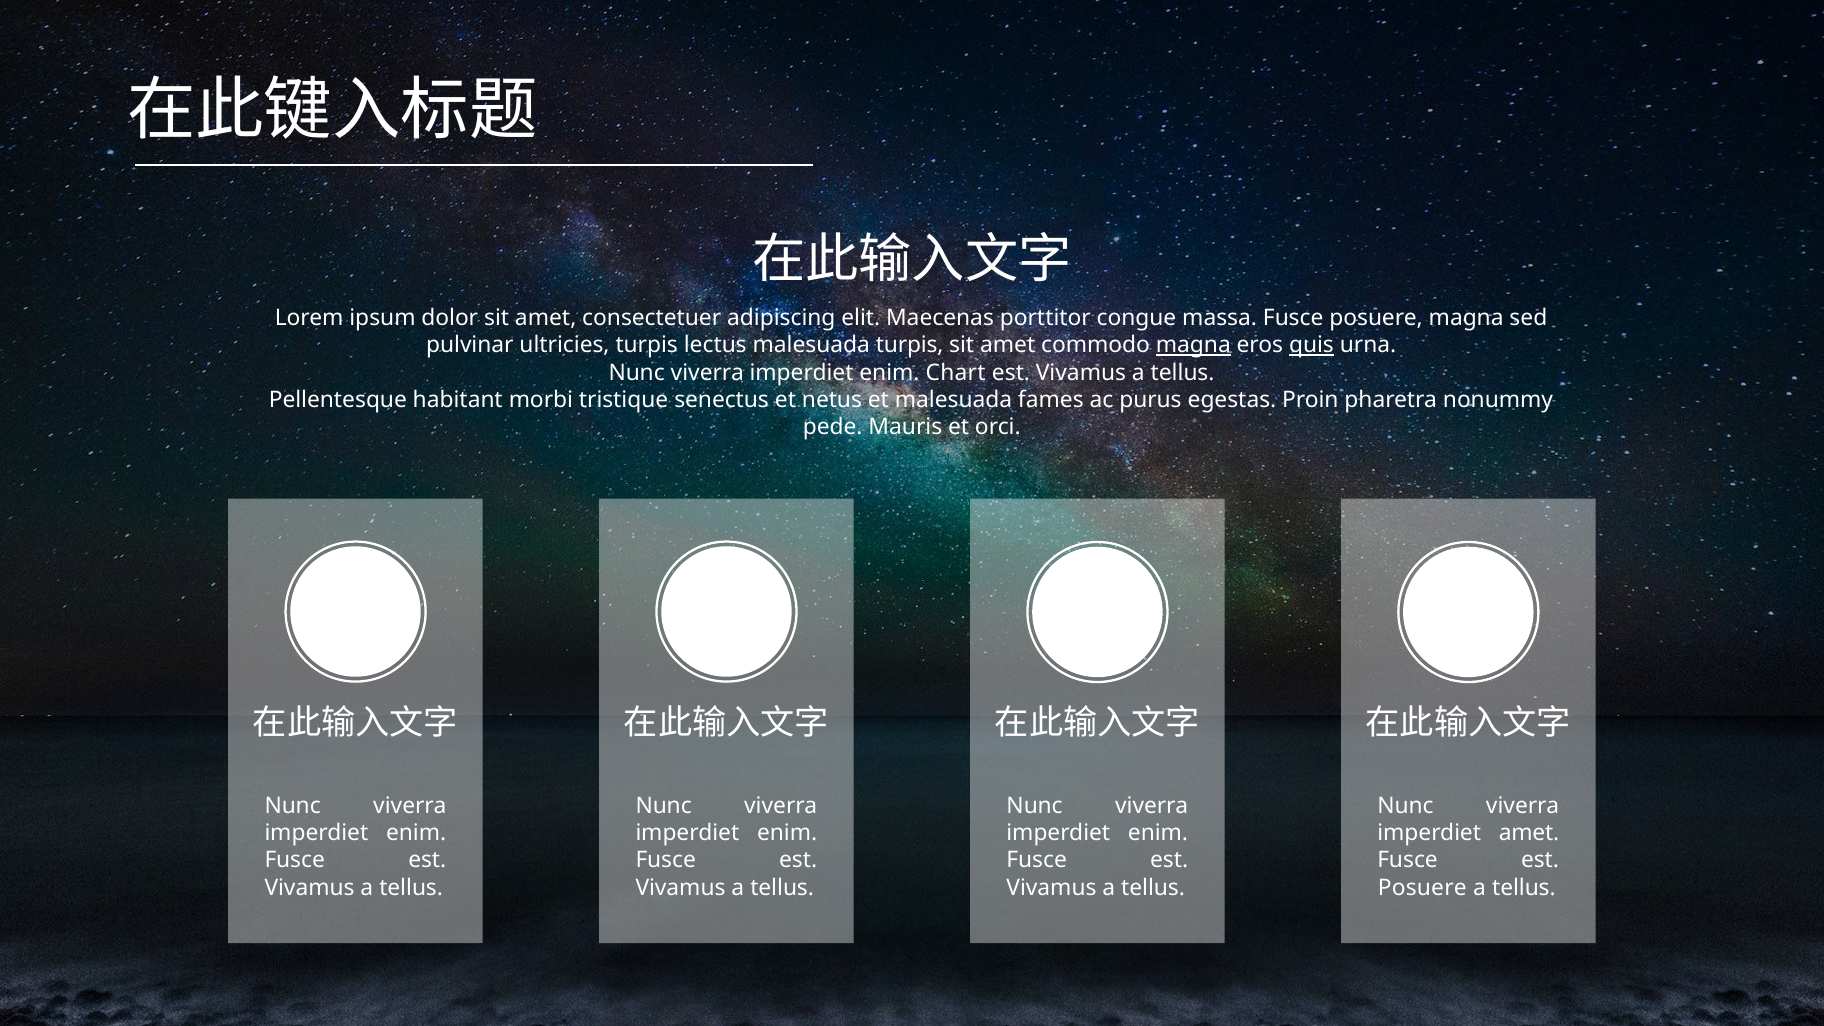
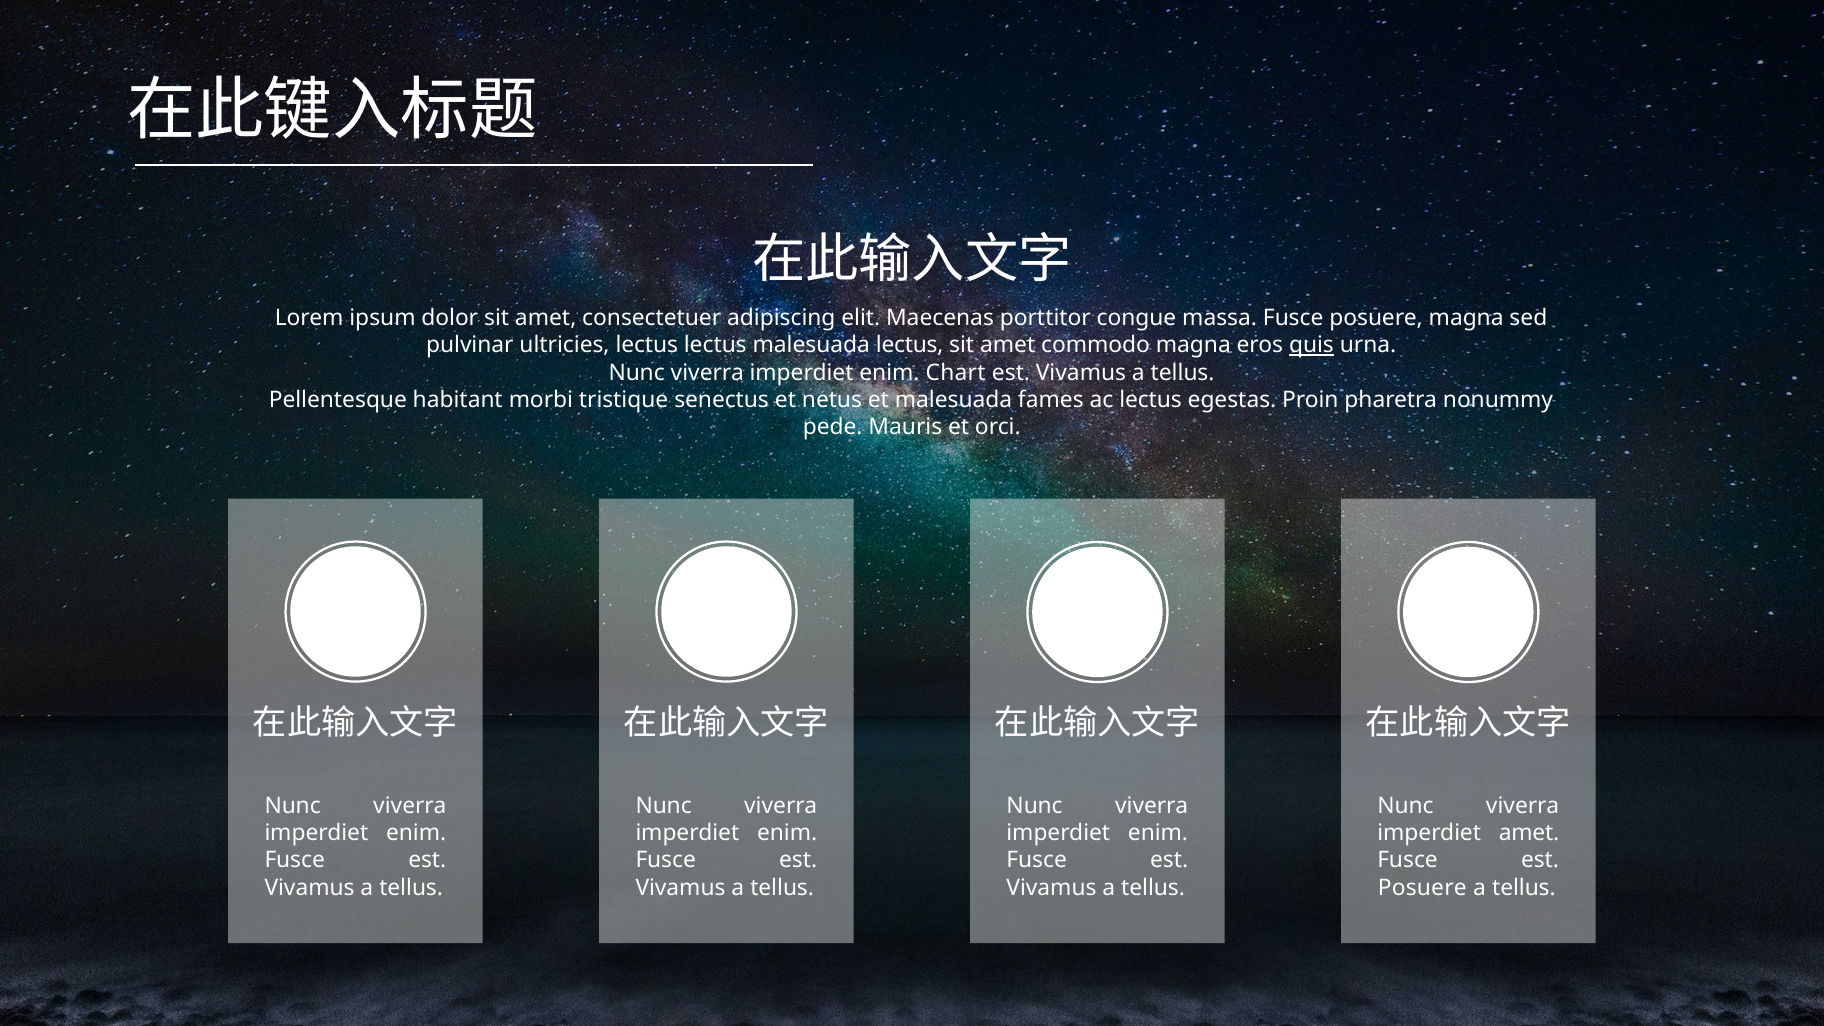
ultricies turpis: turpis -> lectus
malesuada turpis: turpis -> lectus
magna at (1193, 345) underline: present -> none
ac purus: purus -> lectus
